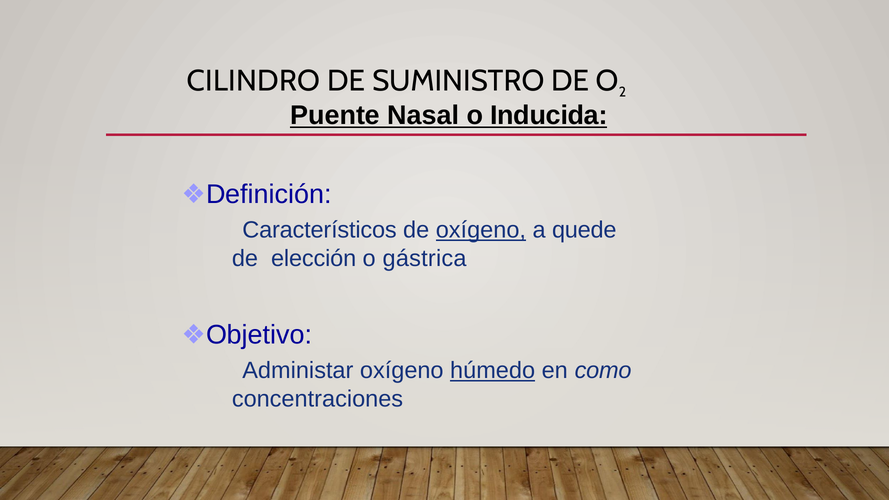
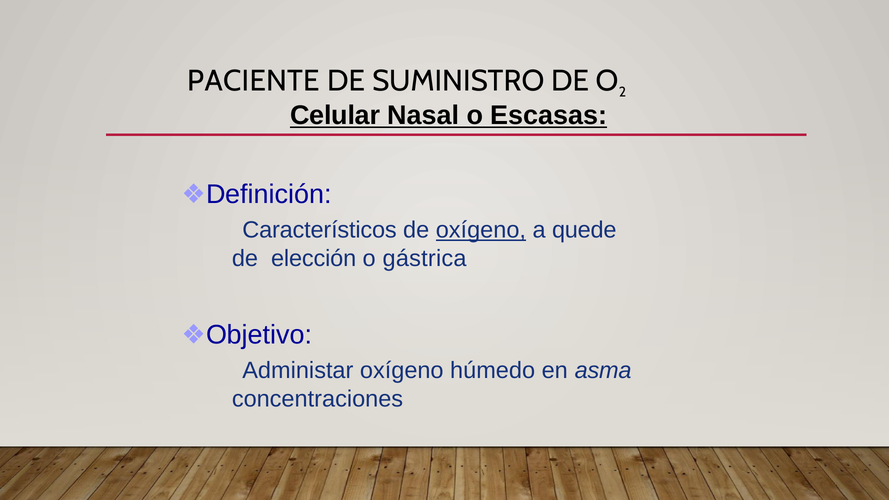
CILINDRO: CILINDRO -> PACIENTE
Puente: Puente -> Celular
Inducida: Inducida -> Escasas
húmedo underline: present -> none
como: como -> asma
